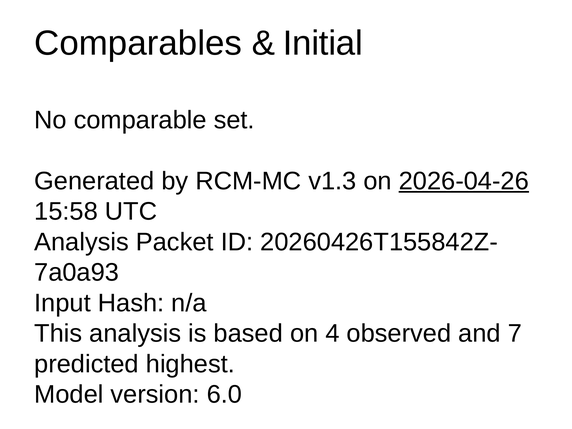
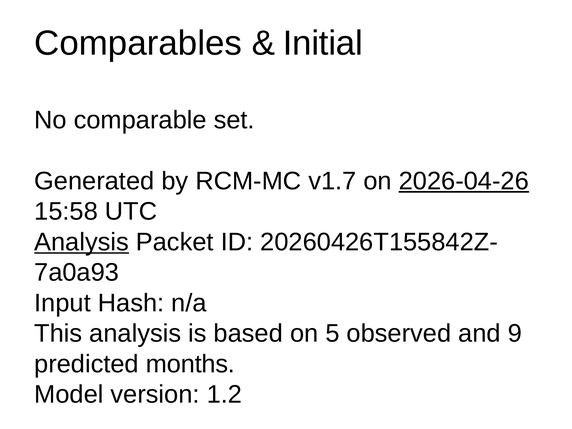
v1.3: v1.3 -> v1.7
Analysis at (82, 242) underline: none -> present
4: 4 -> 5
7: 7 -> 9
highest: highest -> months
6.0: 6.0 -> 1.2
